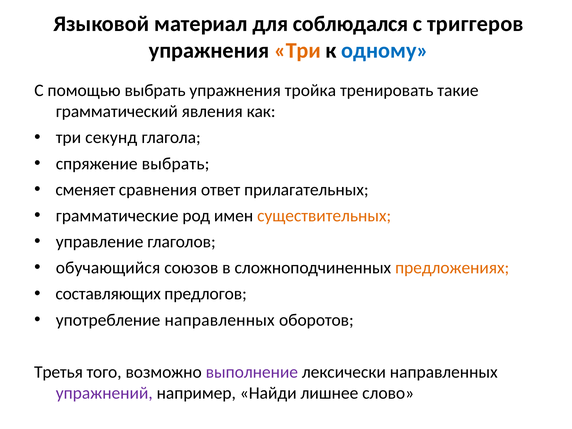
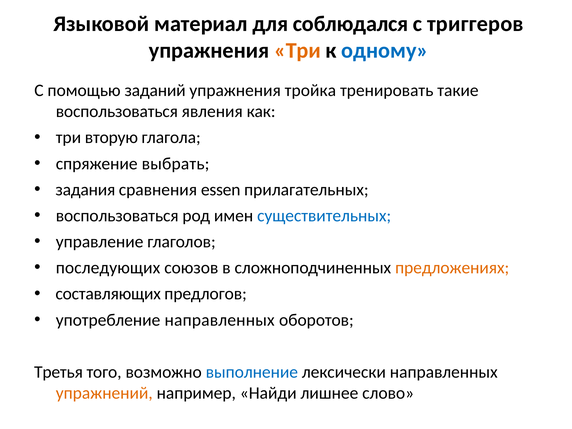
помощью выбрать: выбрать -> заданий
грамматический at (117, 111): грамматический -> воспользоваться
секунд: секунд -> вторую
сменяет: сменяет -> задания
ответ: ответ -> essen
грамматические at (117, 216): грамматические -> воспользоваться
существительных colour: orange -> blue
обучающийся: обучающийся -> последующих
выполнение colour: purple -> blue
упражнений colour: purple -> orange
